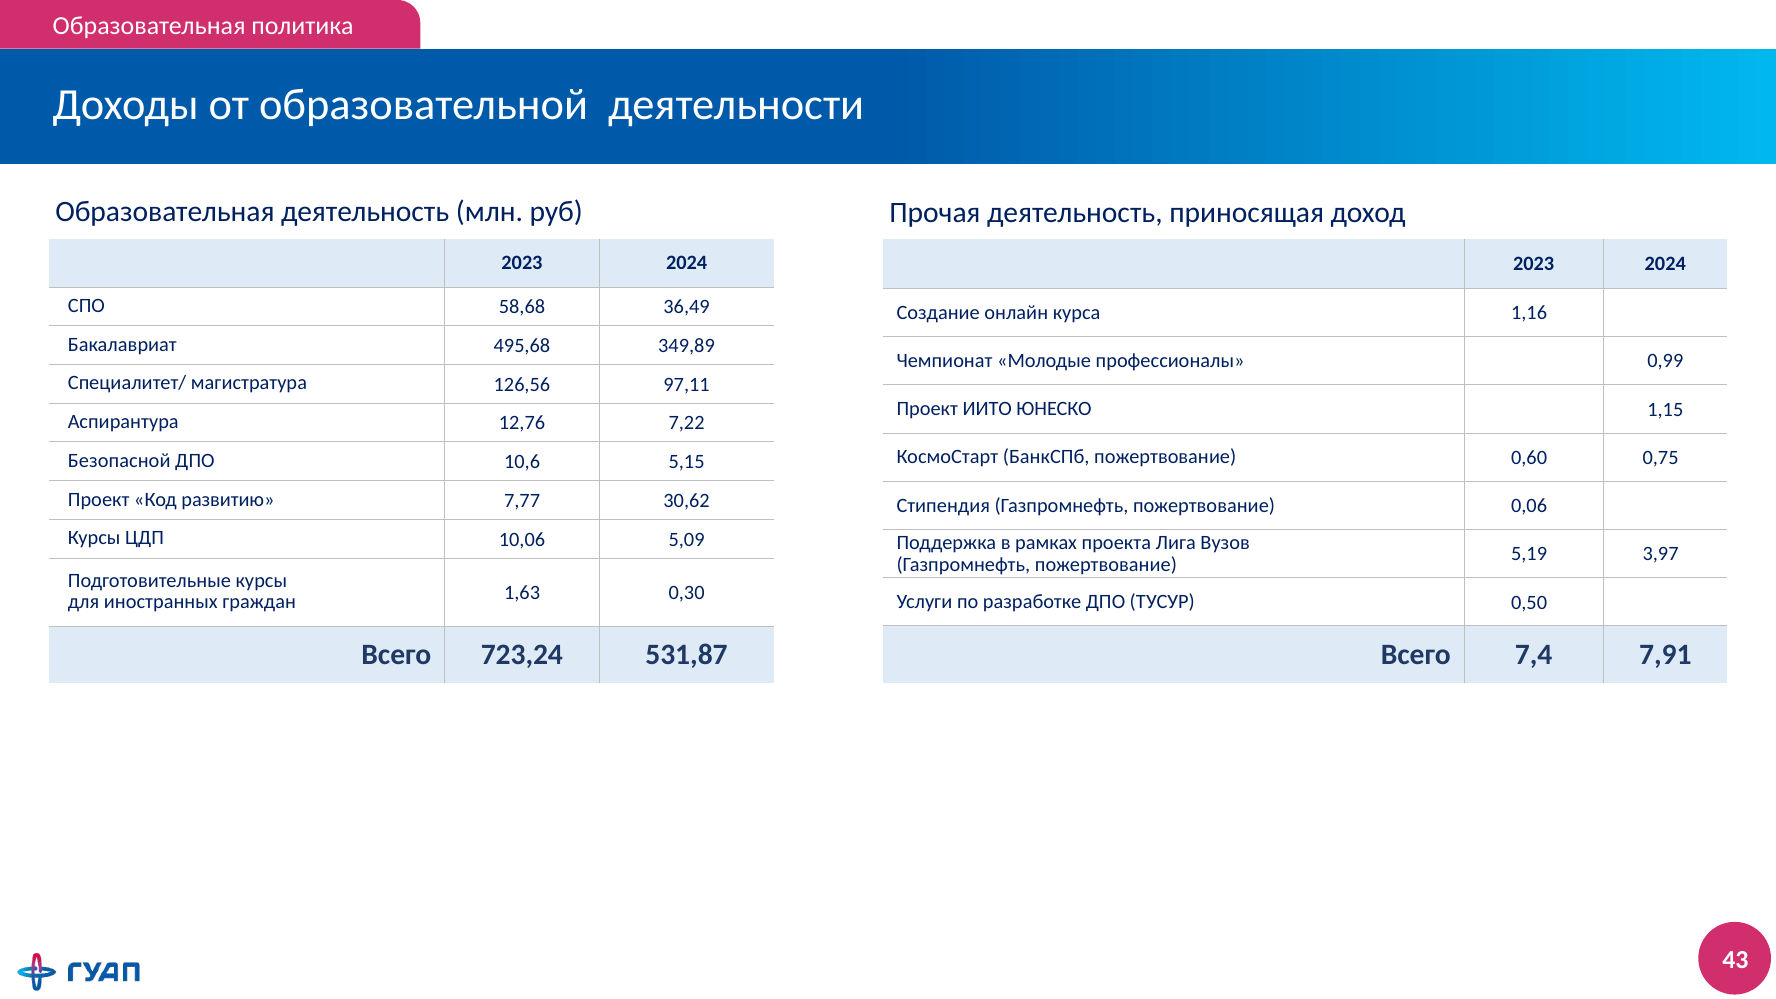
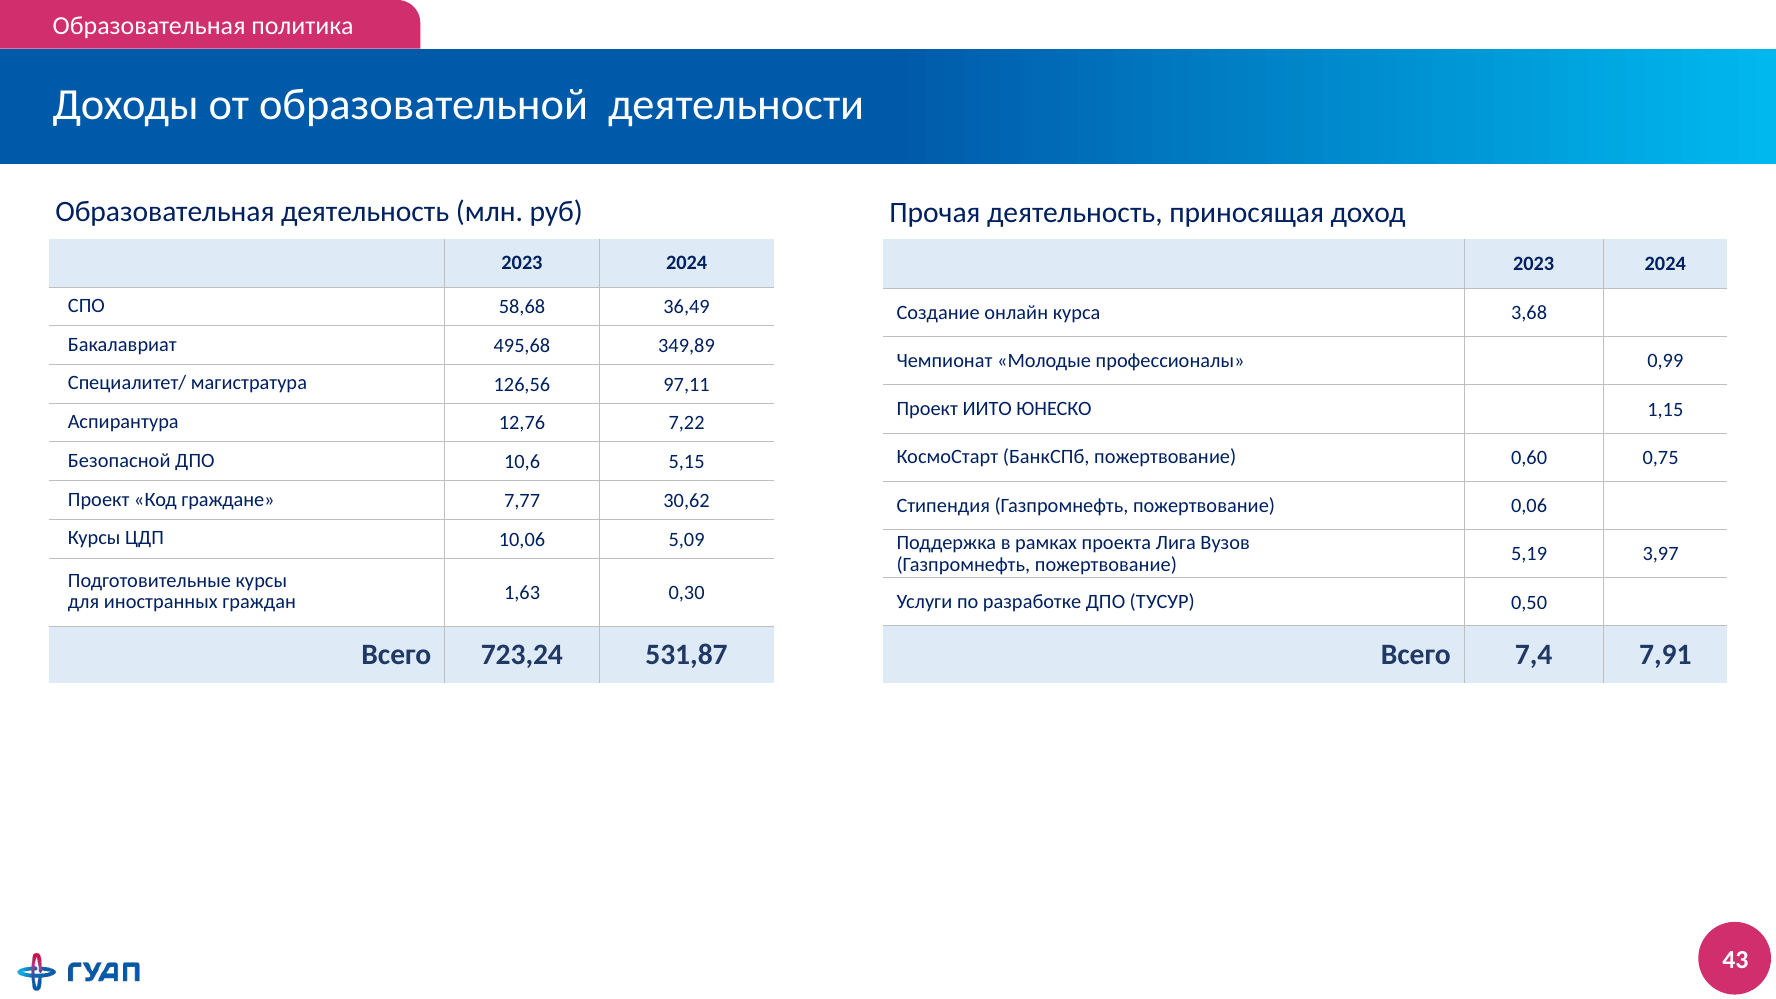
1,16: 1,16 -> 3,68
развитию: развитию -> граждане
